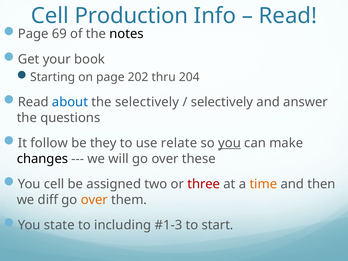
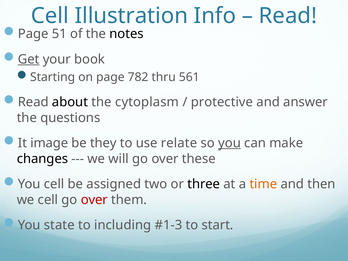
Production: Production -> Illustration
69: 69 -> 51
Get underline: none -> present
202: 202 -> 782
204: 204 -> 561
about colour: blue -> black
the selectively: selectively -> cytoplasm
selectively at (222, 102): selectively -> protective
follow: follow -> image
three colour: red -> black
we diff: diff -> cell
over at (94, 200) colour: orange -> red
